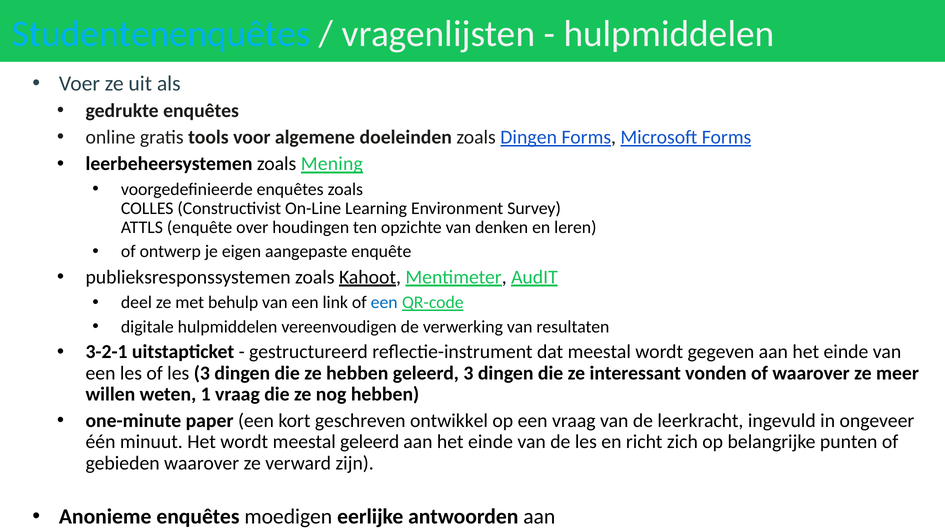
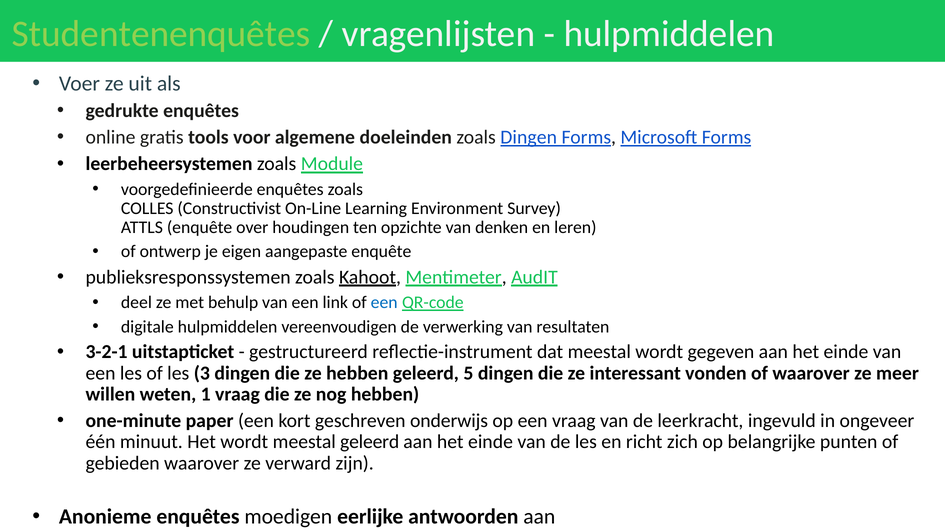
Studentenenquêtes colour: light blue -> light green
Mening: Mening -> Module
geleerd 3: 3 -> 5
ontwikkel: ontwikkel -> onderwijs
